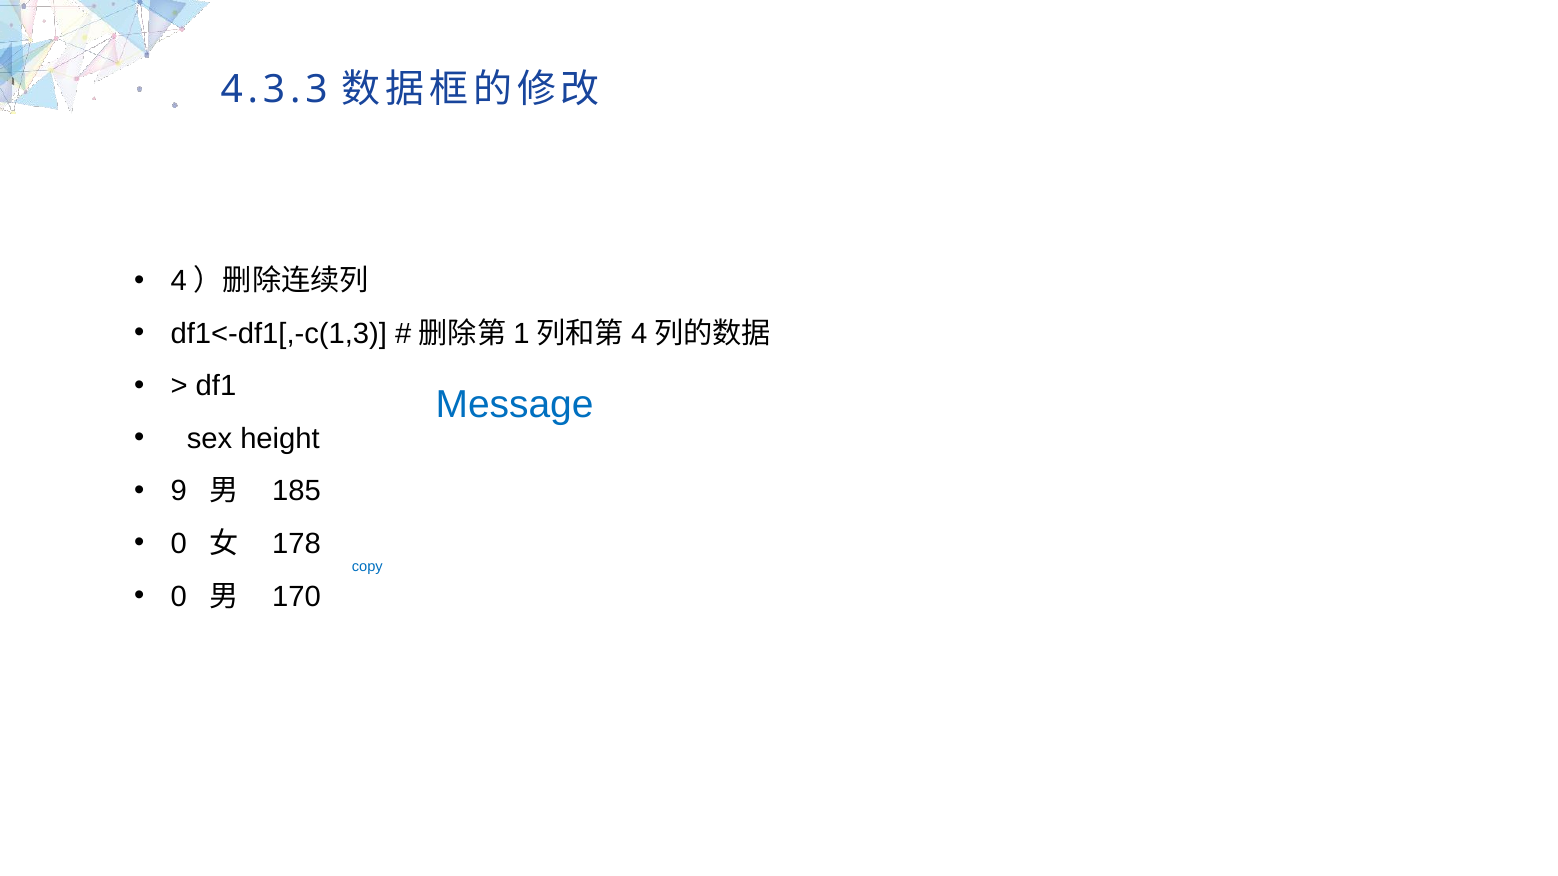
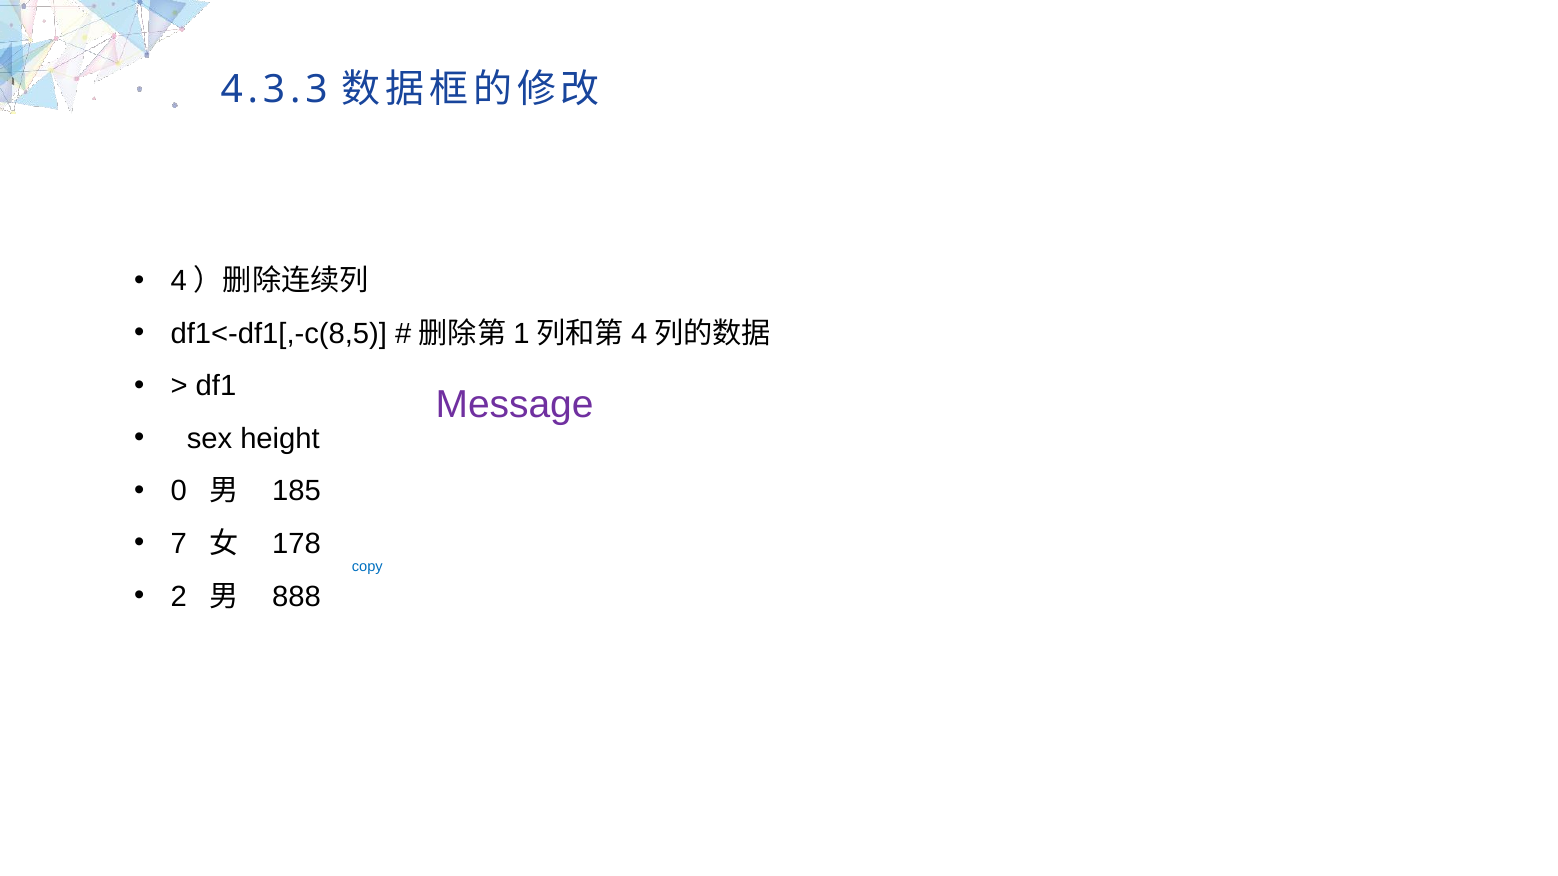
df1<-df1[,-c(1,3: df1<-df1[,-c(1,3 -> df1<-df1[,-c(8,5
Message colour: blue -> purple
9: 9 -> 0
0 at (179, 544): 0 -> 7
0 at (179, 597): 0 -> 2
170: 170 -> 888
